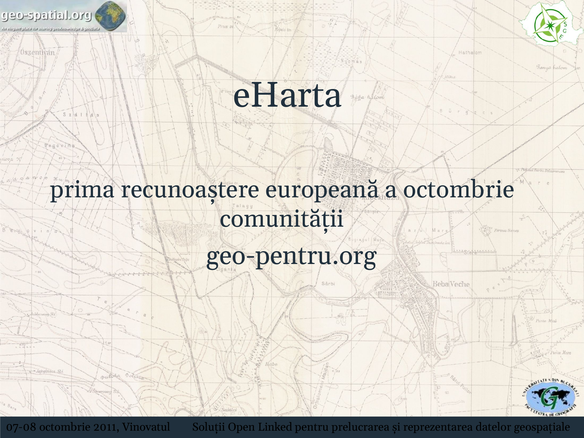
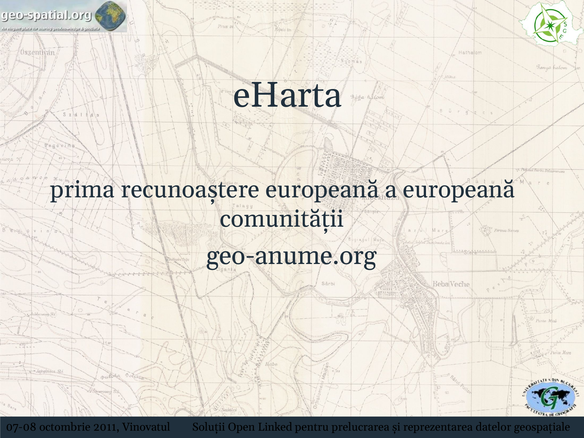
a octombrie: octombrie -> europeană
geo-pentru.org: geo-pentru.org -> geo-anume.org
